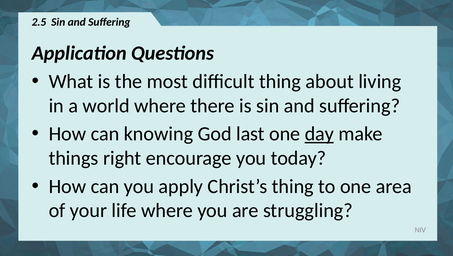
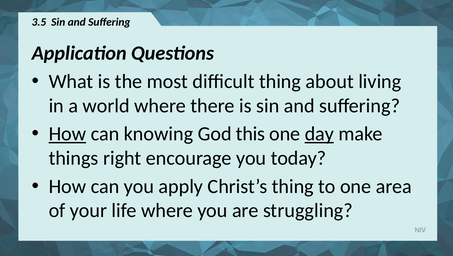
2.5: 2.5 -> 3.5
How at (67, 134) underline: none -> present
last: last -> this
